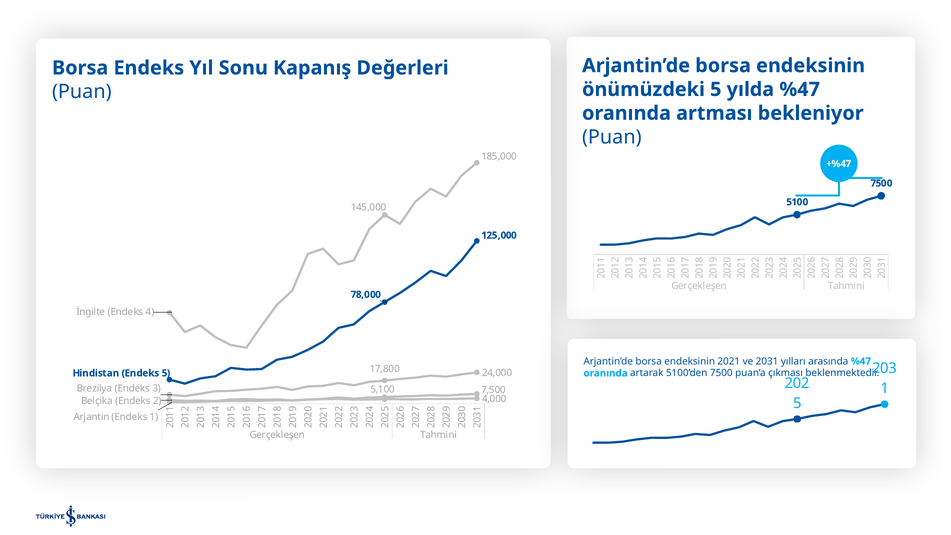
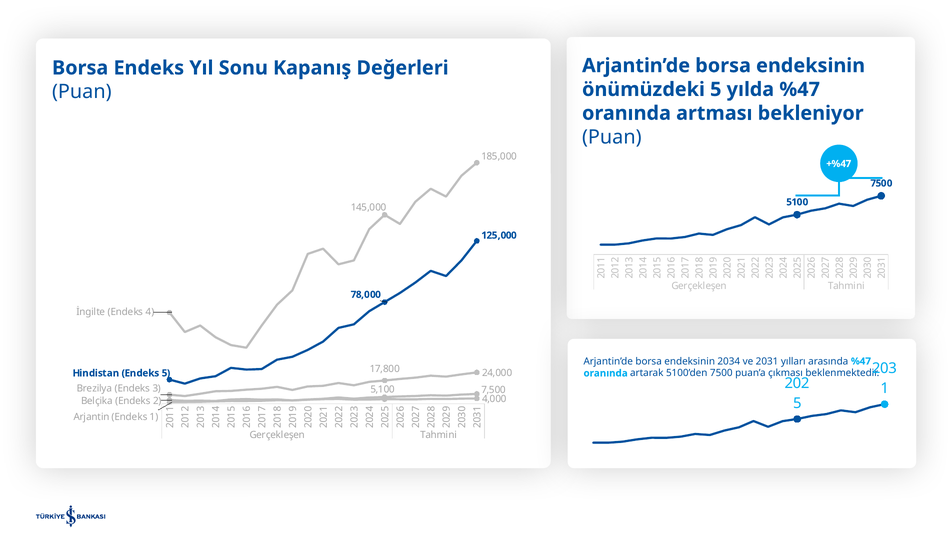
2021: 2021 -> 2034
